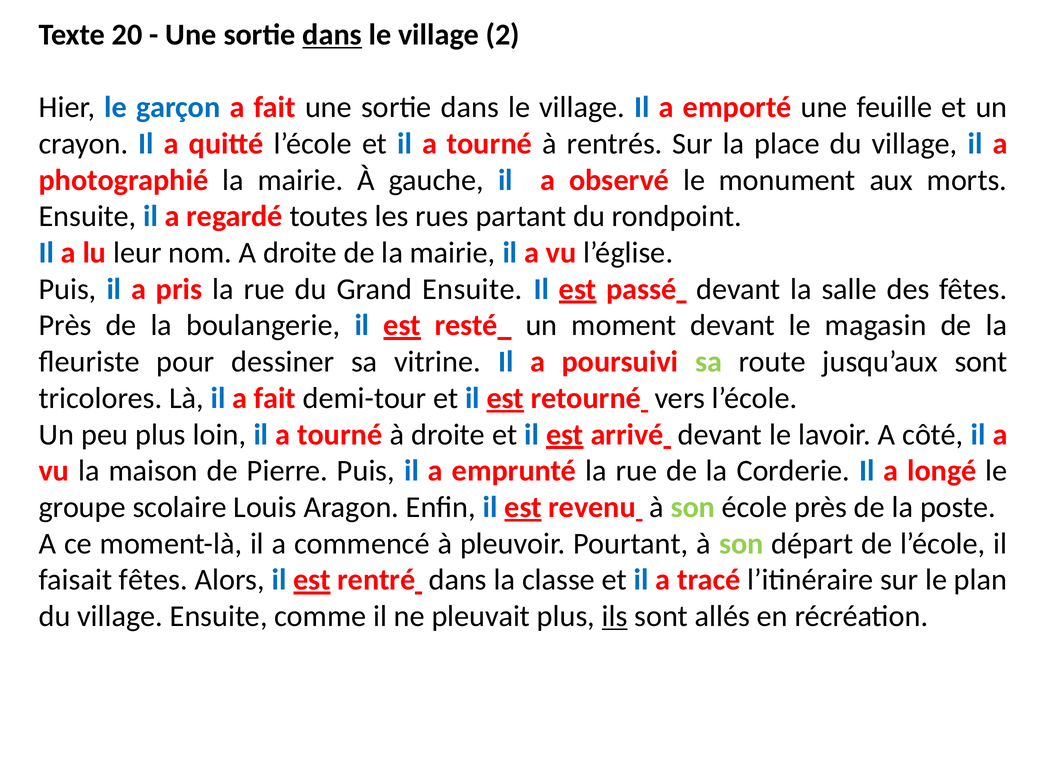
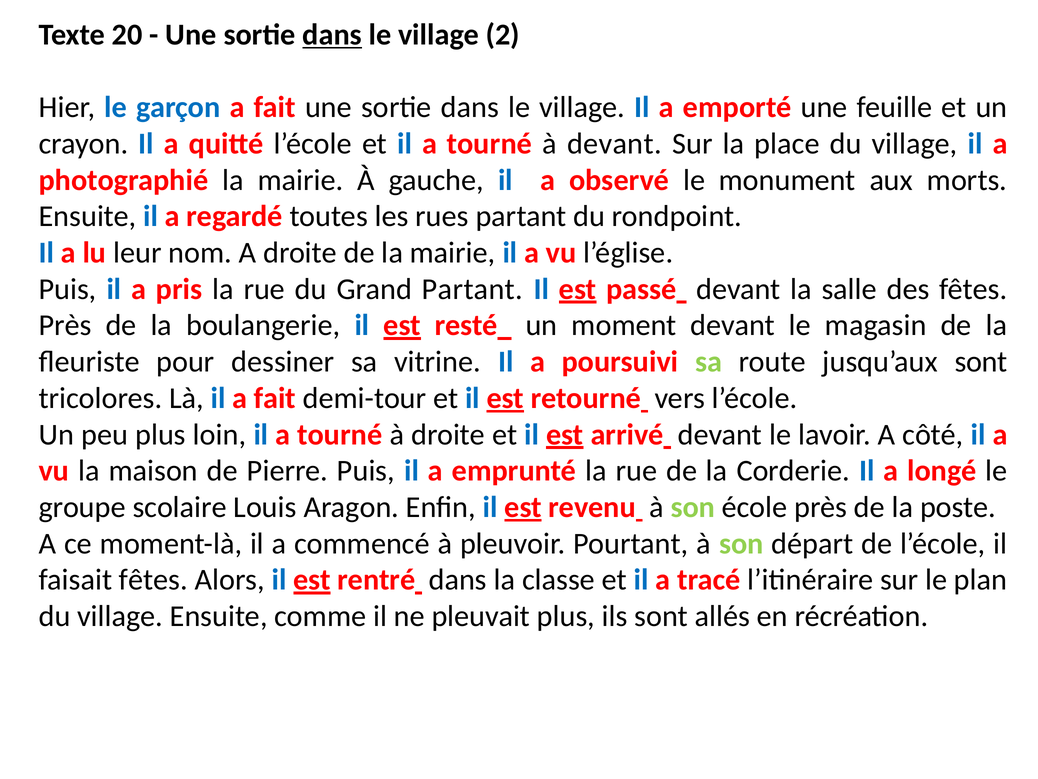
à rentrés: rentrés -> devant
Grand Ensuite: Ensuite -> Partant
ils underline: present -> none
